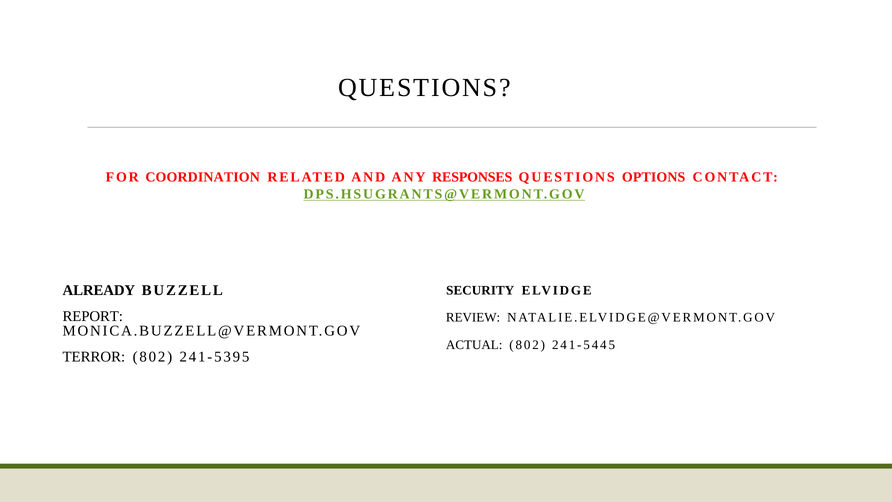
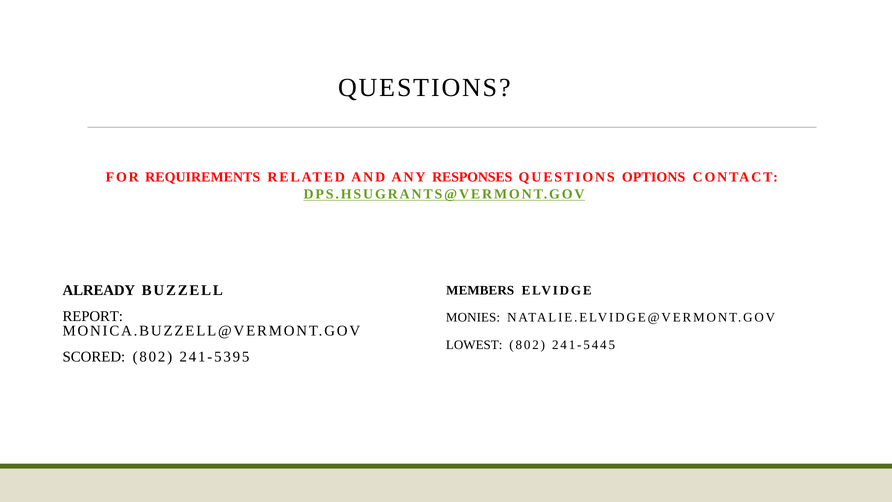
COORDINATION: COORDINATION -> REQUIREMENTS
SECURITY: SECURITY -> MEMBERS
REVIEW: REVIEW -> MONIES
ACTUAL: ACTUAL -> LOWEST
TERROR: TERROR -> SCORED
